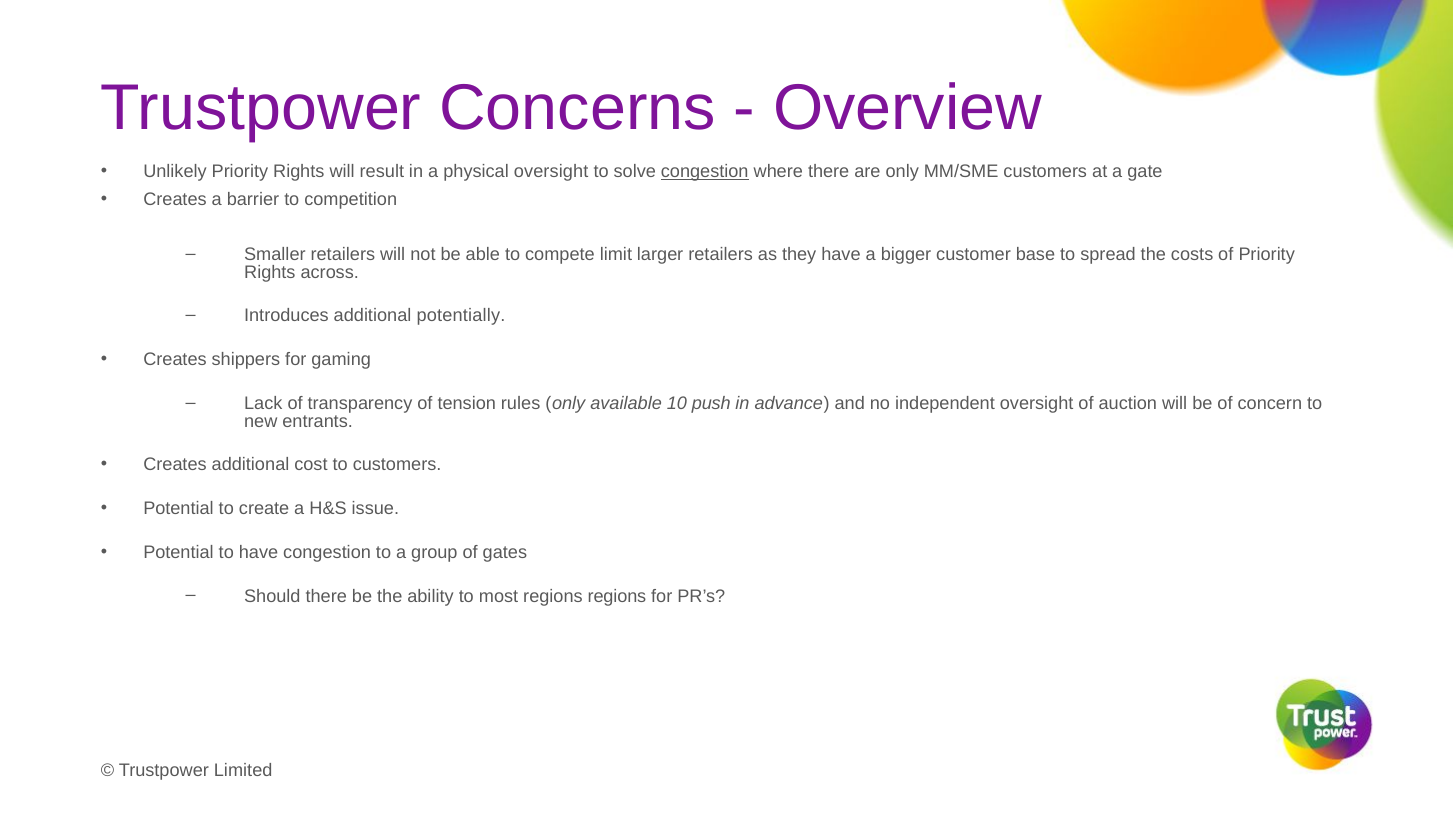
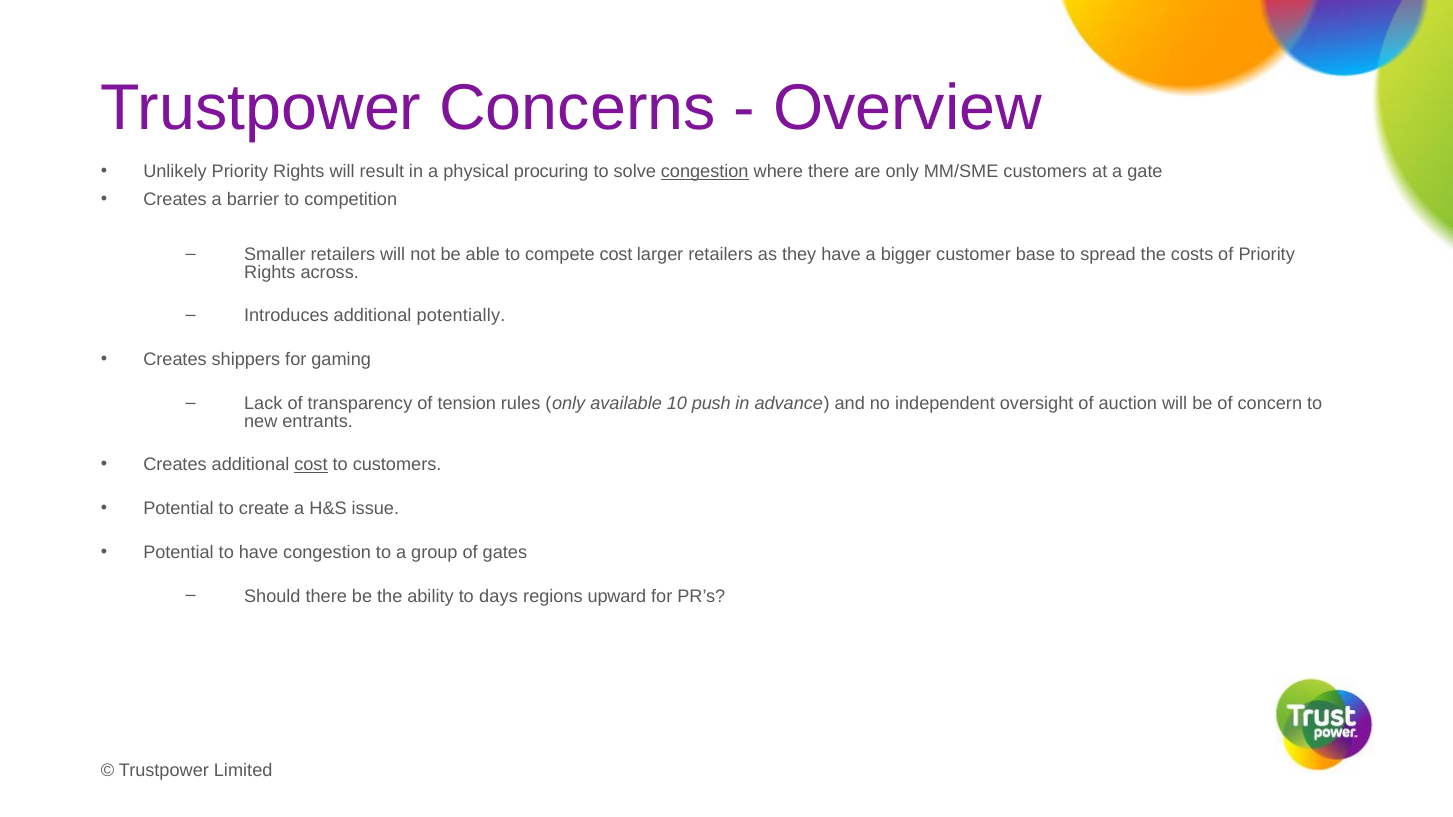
physical oversight: oversight -> procuring
compete limit: limit -> cost
cost at (311, 465) underline: none -> present
most: most -> days
regions regions: regions -> upward
